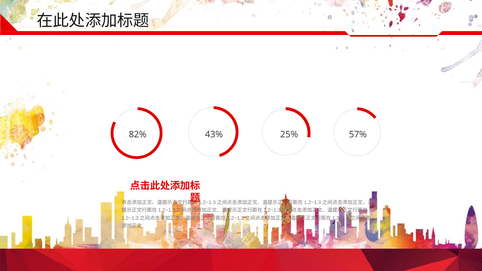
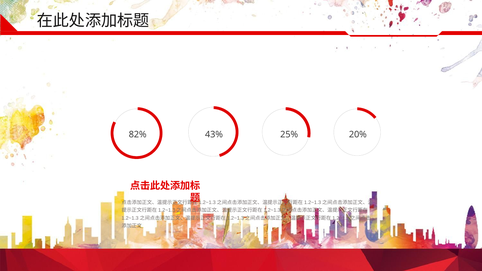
57%: 57% -> 20%
